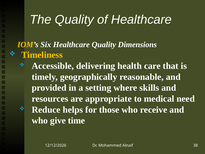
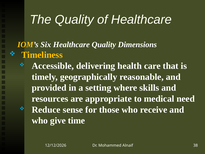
helps: helps -> sense
